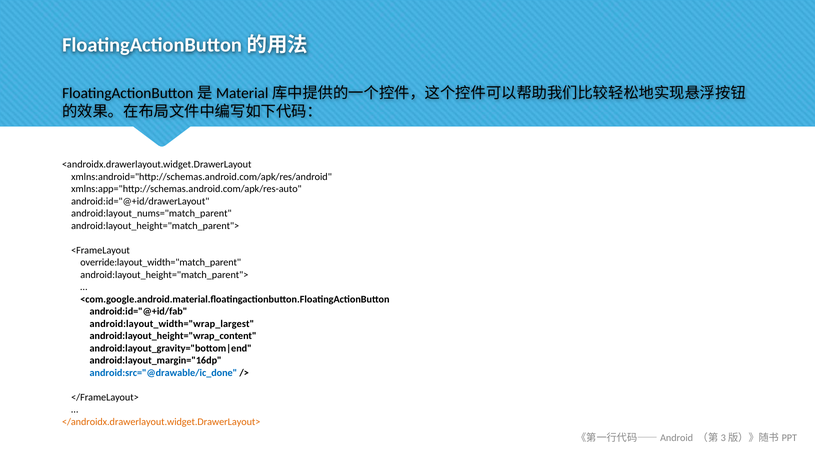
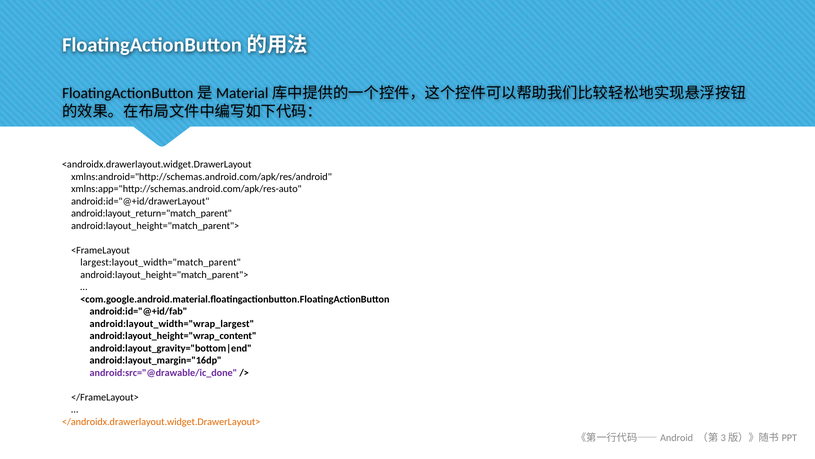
android:layout_nums="match_parent: android:layout_nums="match_parent -> android:layout_return="match_parent
override:layout_width="match_parent: override:layout_width="match_parent -> largest:layout_width="match_parent
android:src="@drawable/ic_done colour: blue -> purple
